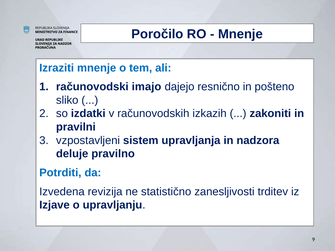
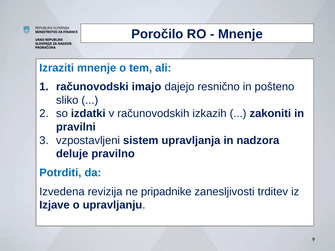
statistično: statistično -> pripadnike
